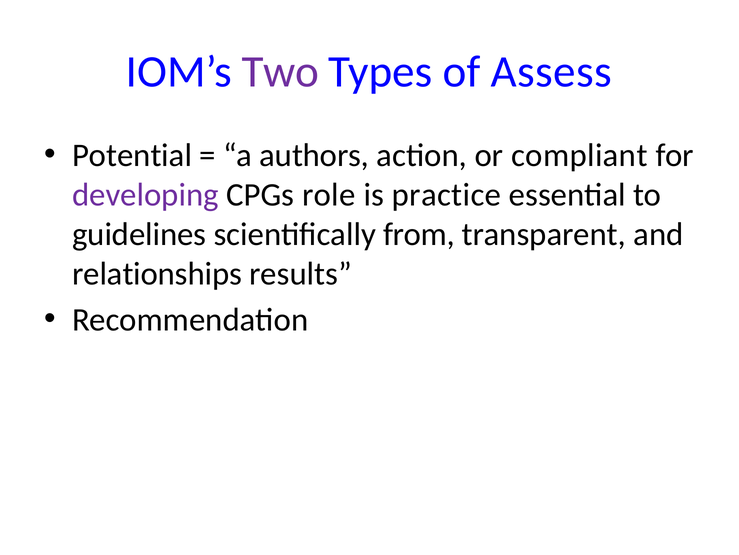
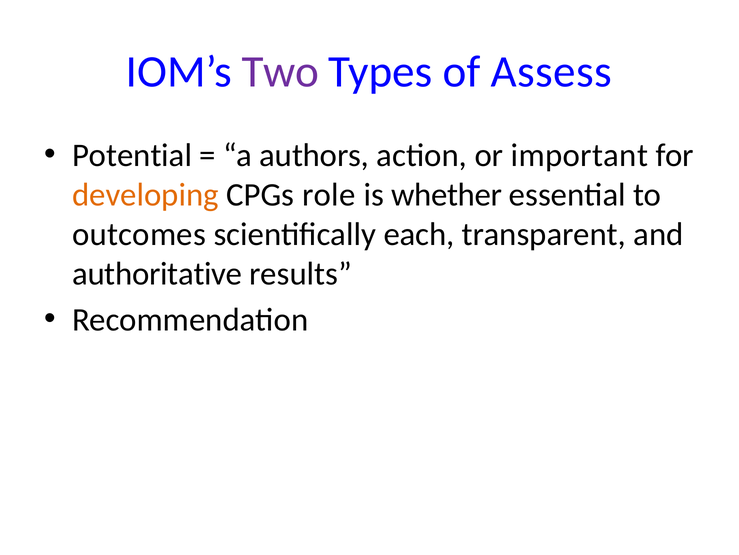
compliant: compliant -> important
developing colour: purple -> orange
practice: practice -> whether
guidelines: guidelines -> outcomes
from: from -> each
relationships: relationships -> authoritative
